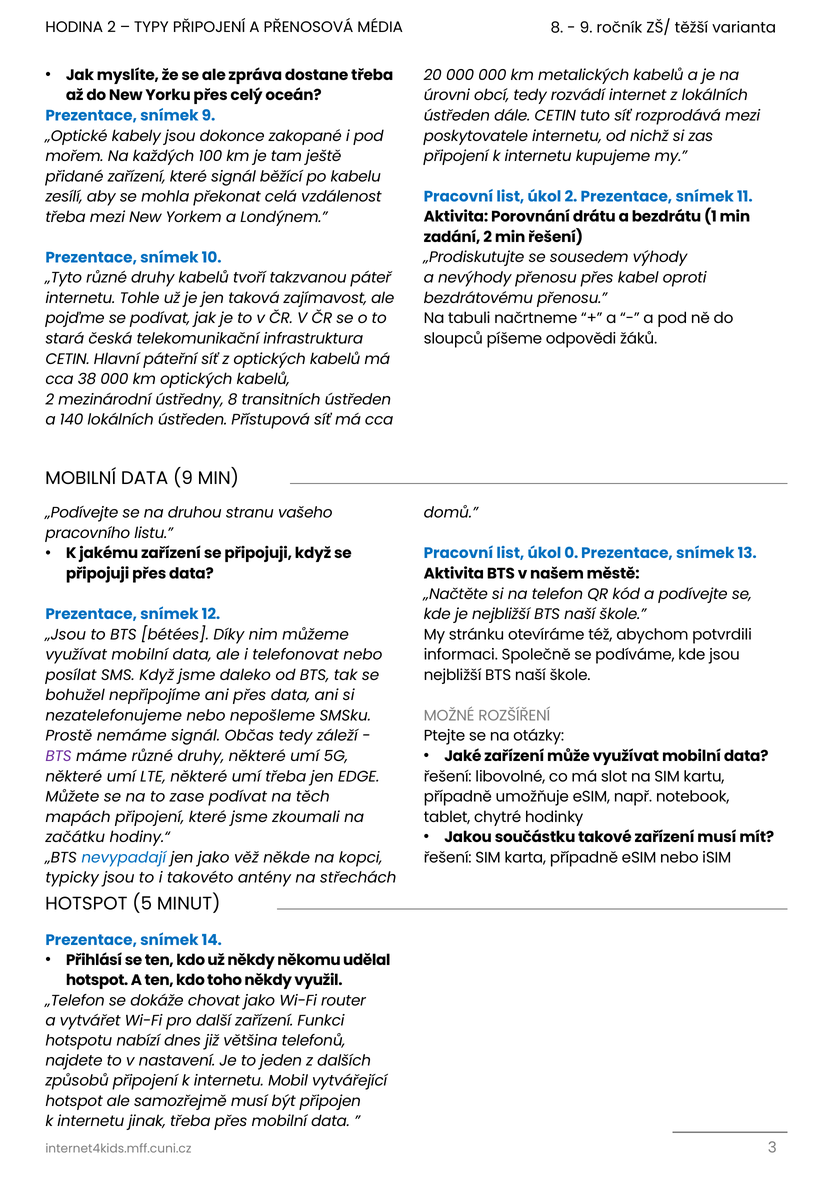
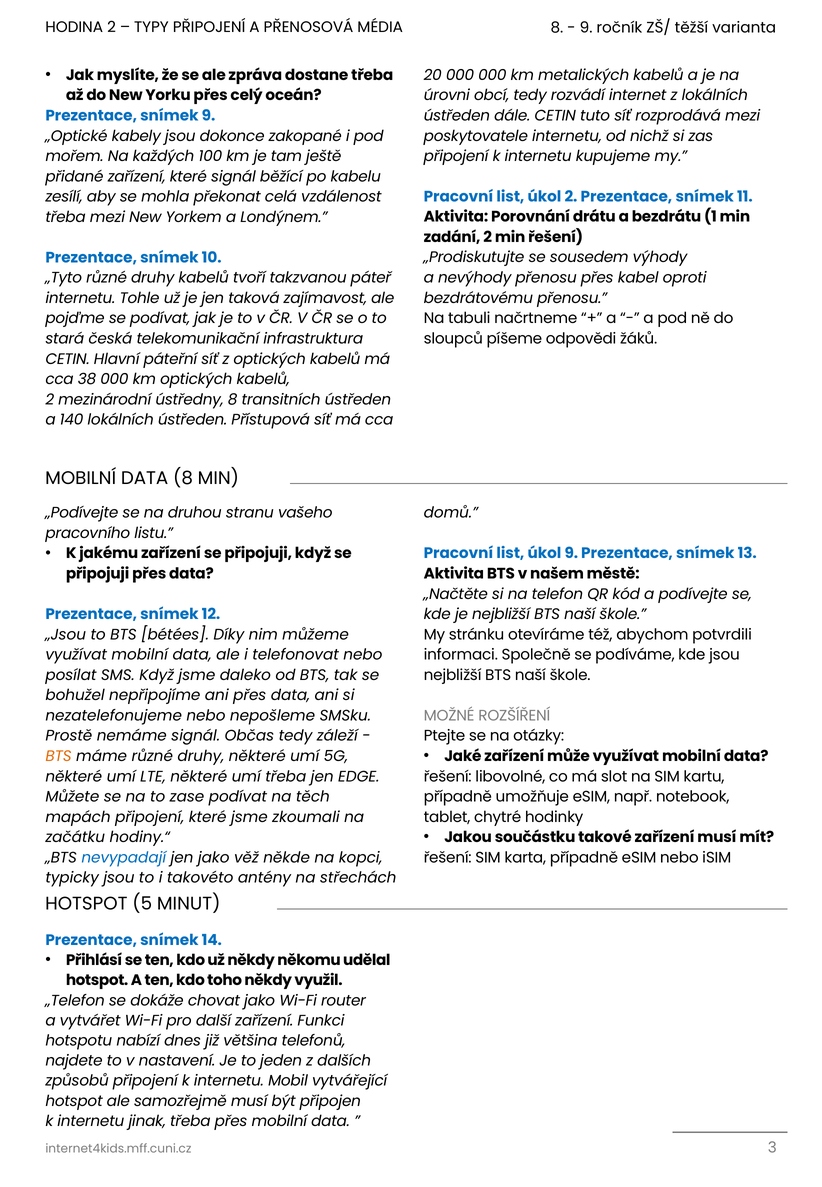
DATA 9: 9 -> 8
úkol 0: 0 -> 9
BTS at (59, 756) colour: purple -> orange
